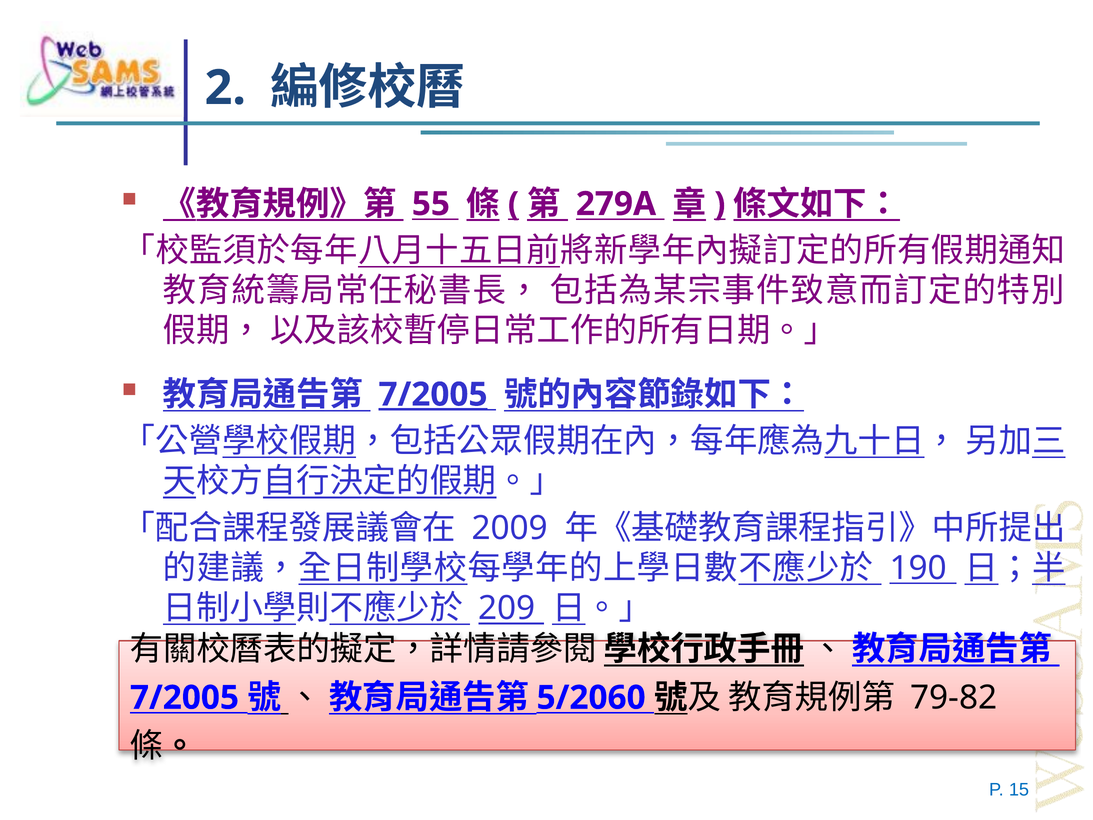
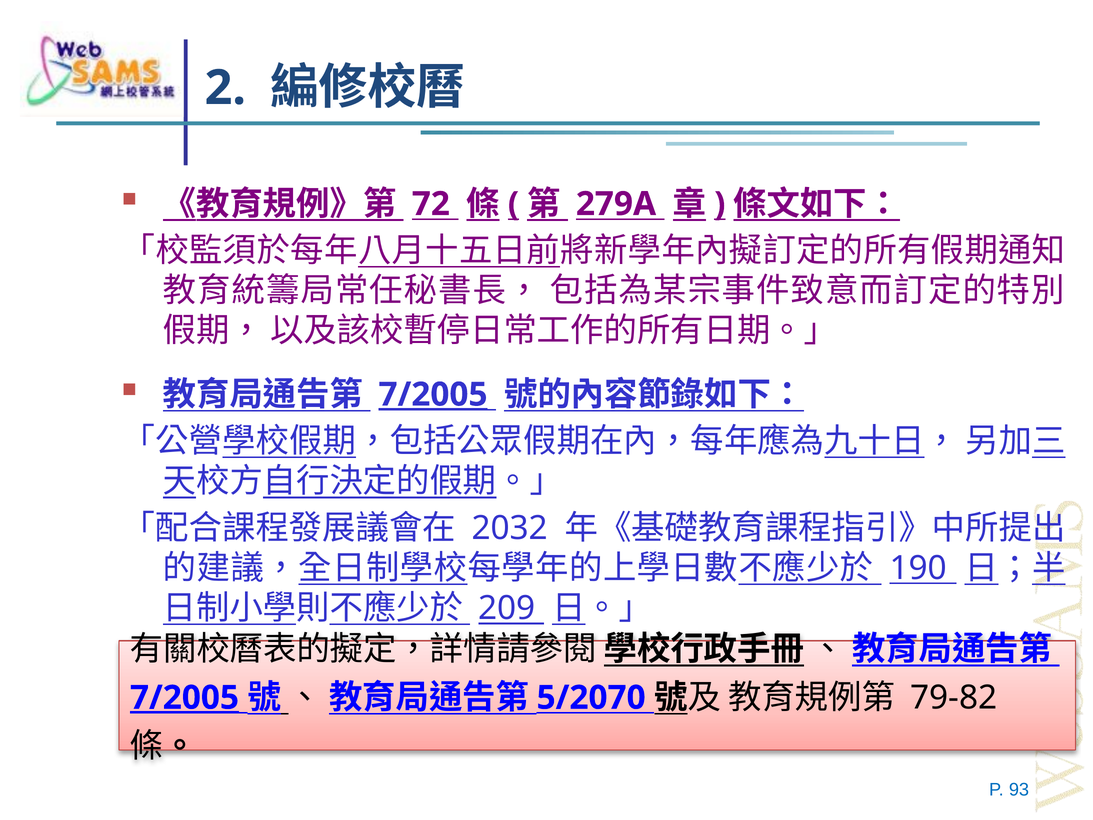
55: 55 -> 72
2009: 2009 -> 2032
7/2005 at (184, 698) underline: none -> present
5/2060: 5/2060 -> 5/2070
15: 15 -> 93
